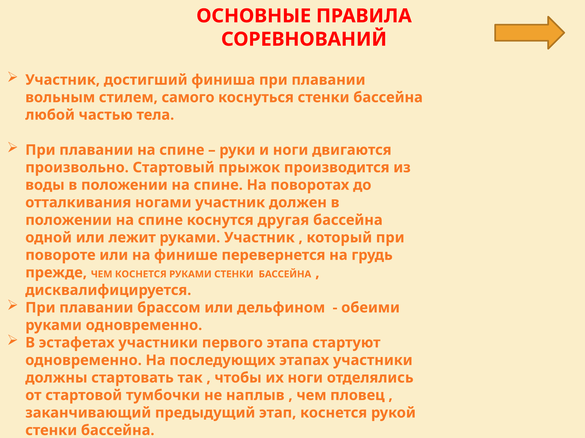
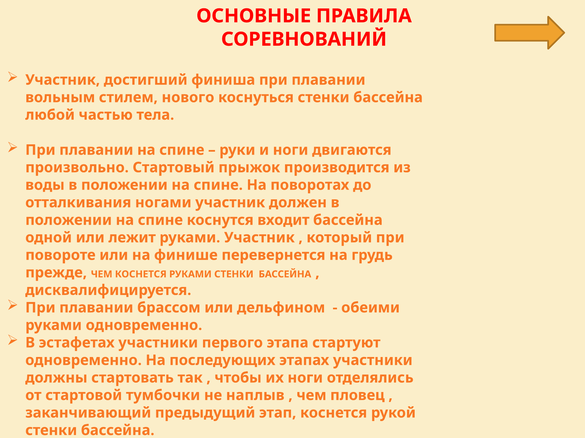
самого: самого -> нового
другая: другая -> входит
